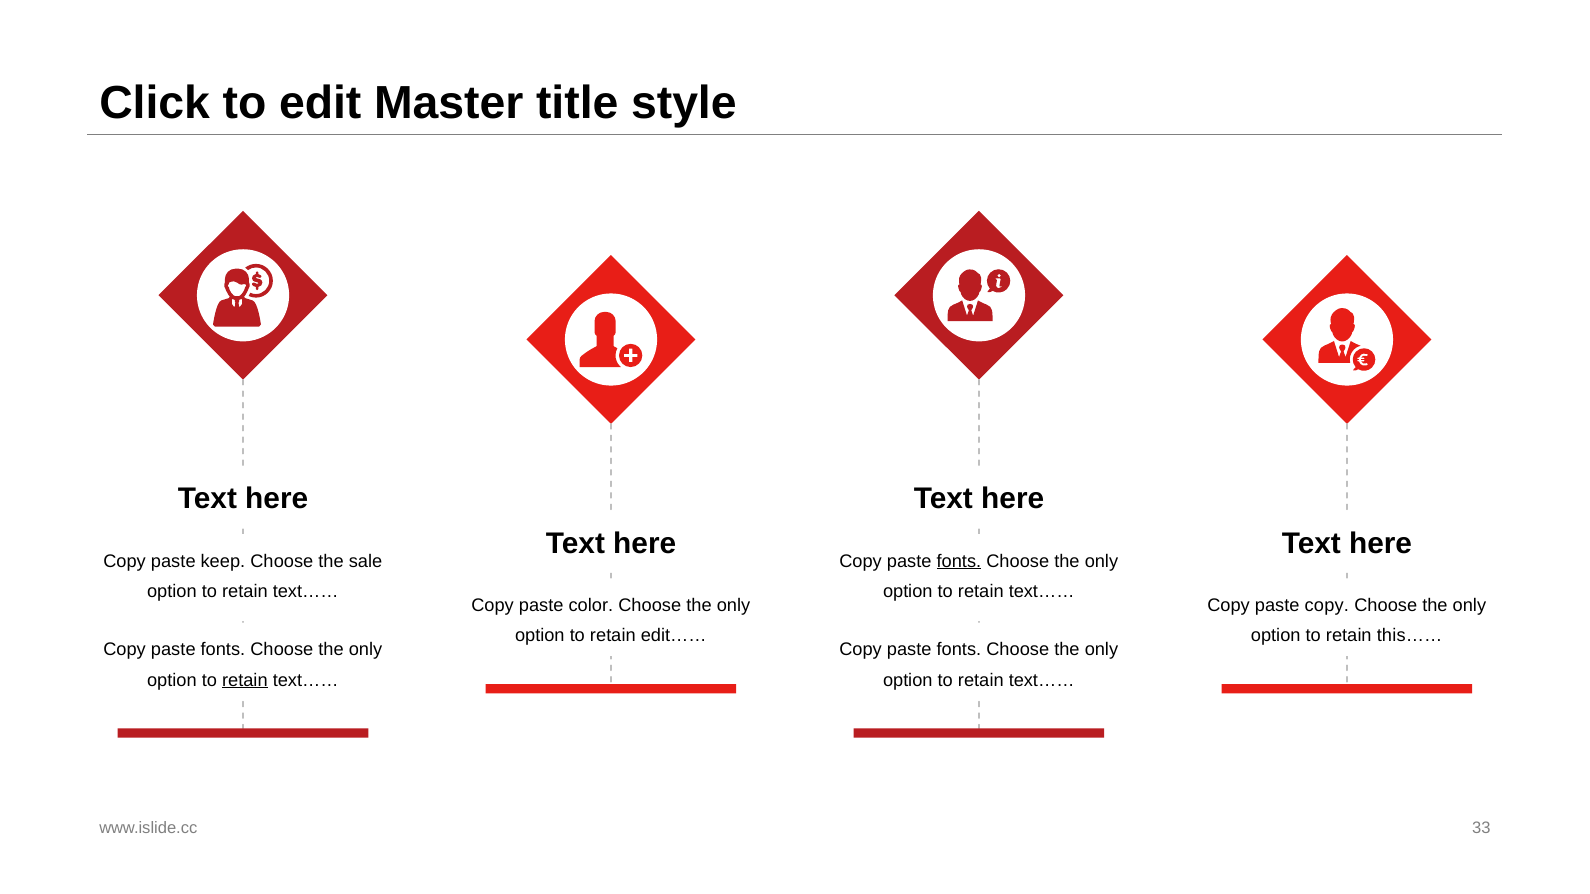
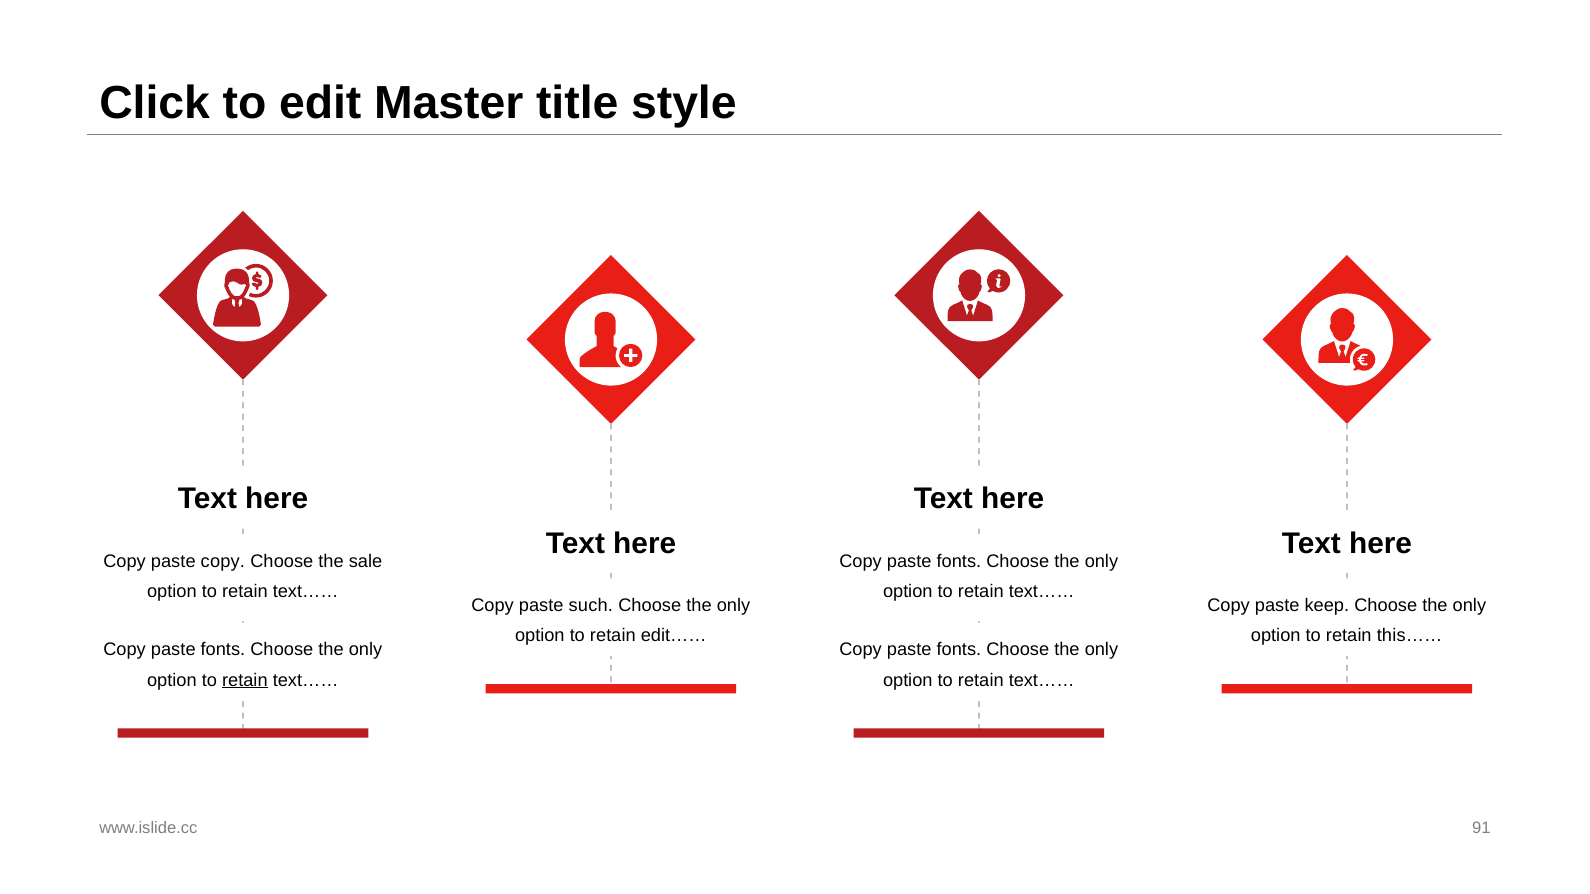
paste keep: keep -> copy
fonts at (959, 561) underline: present -> none
color: color -> such
paste copy: copy -> keep
33: 33 -> 91
